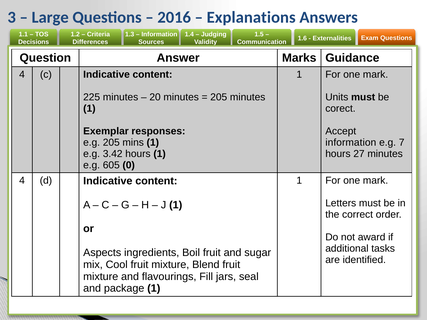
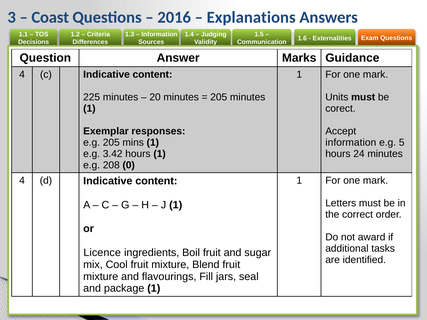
Large: Large -> Coast
7: 7 -> 5
27: 27 -> 24
605: 605 -> 208
Aspects: Aspects -> Licence
